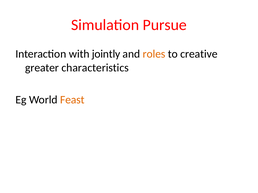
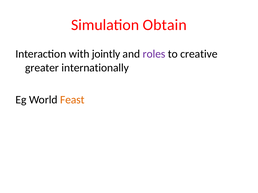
Pursue: Pursue -> Obtain
roles colour: orange -> purple
characteristics: characteristics -> internationally
